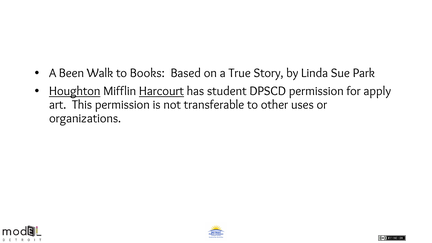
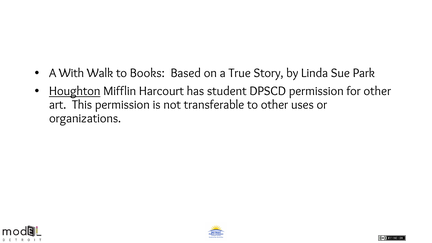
Been: Been -> With
Harcourt underline: present -> none
for apply: apply -> other
